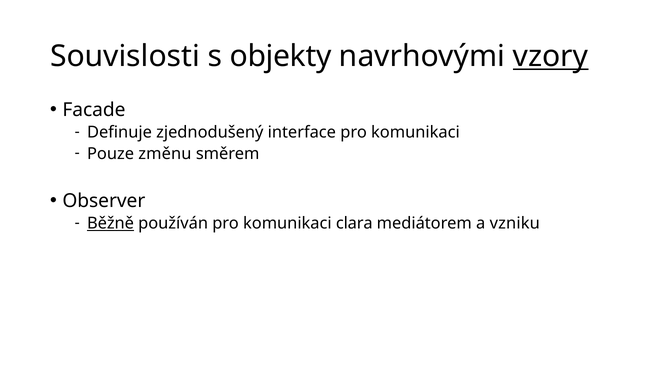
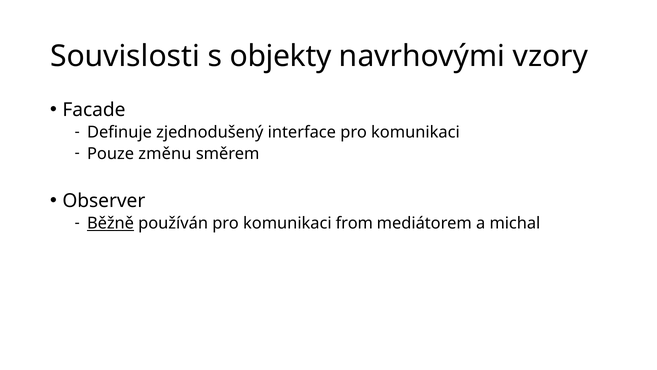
vzory underline: present -> none
clara: clara -> from
vzniku: vzniku -> michal
